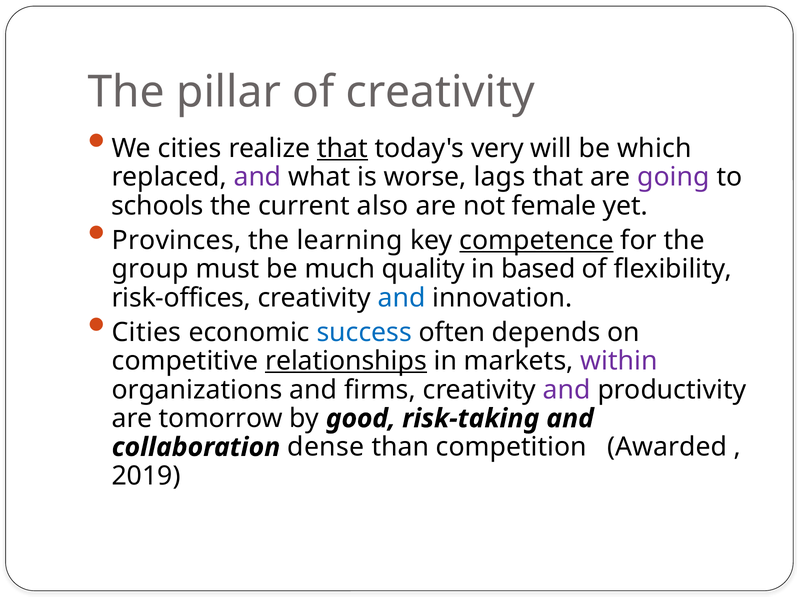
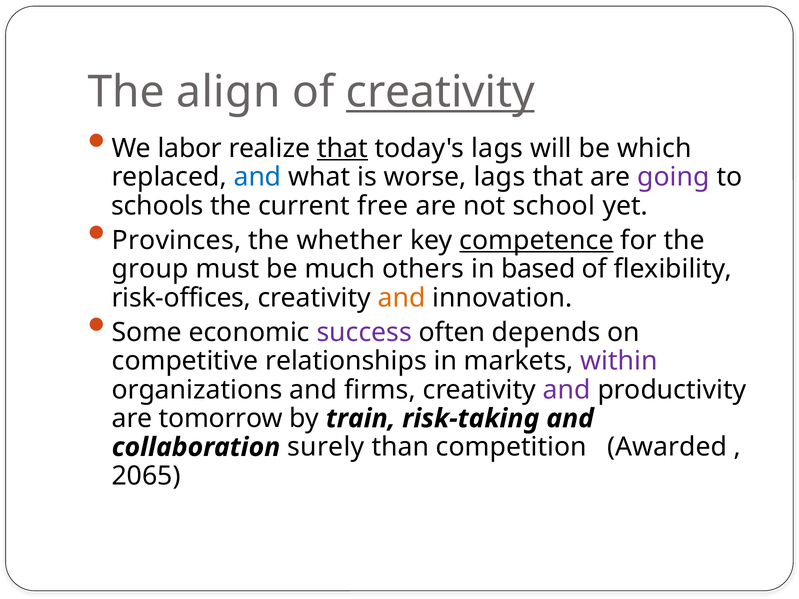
pillar: pillar -> align
creativity at (440, 92) underline: none -> present
We cities: cities -> labor
today's very: very -> lags
and at (257, 177) colour: purple -> blue
also: also -> free
female: female -> school
learning: learning -> whether
quality: quality -> others
and at (402, 298) colour: blue -> orange
Cities at (147, 332): Cities -> Some
success colour: blue -> purple
relationships underline: present -> none
good: good -> train
dense: dense -> surely
2019: 2019 -> 2065
